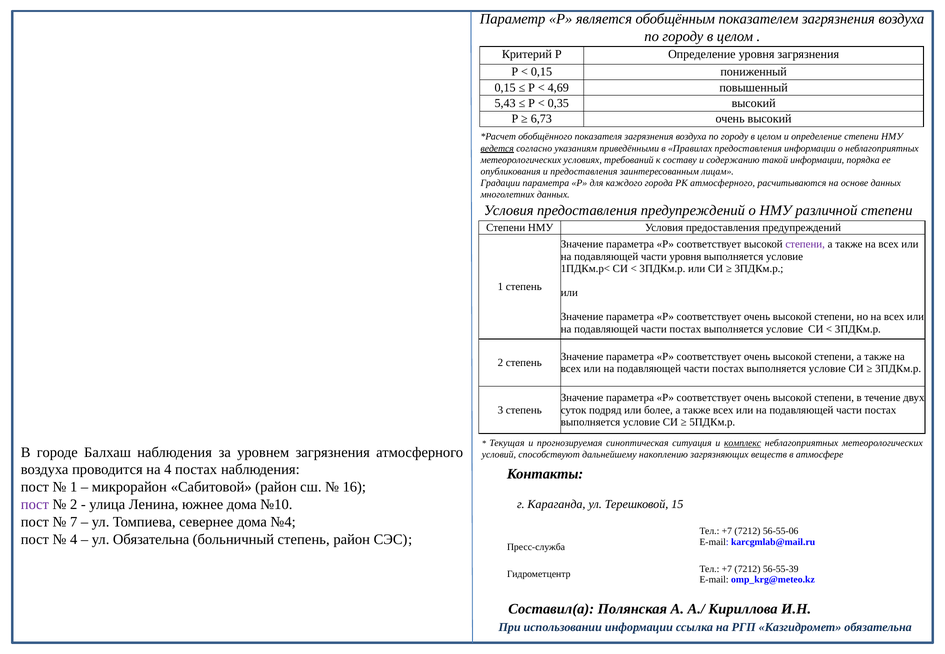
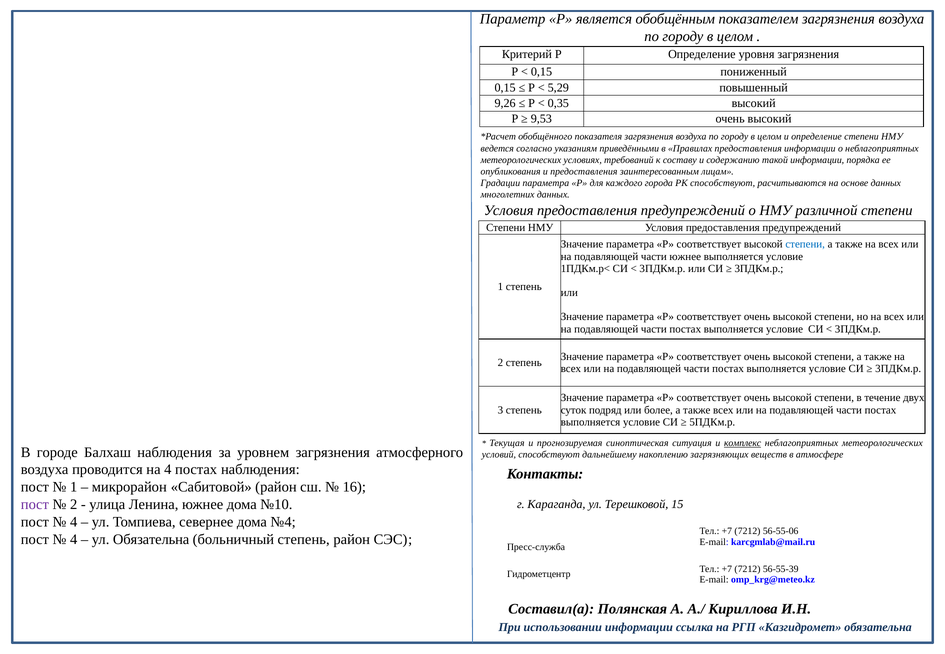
4,69: 4,69 -> 5,29
5,43: 5,43 -> 9,26
6,73: 6,73 -> 9,53
ведется underline: present -> none
РК атмосферного: атмосферного -> способствуют
степени at (805, 244) colour: purple -> blue
части уровня: уровня -> южнее
7 at (74, 522): 7 -> 4
